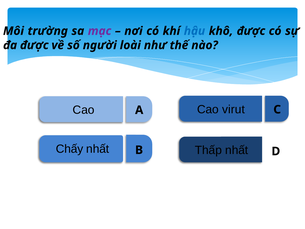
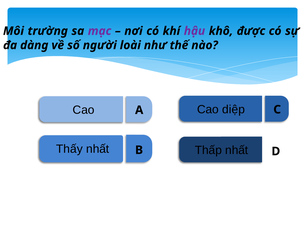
hậu colour: blue -> purple
đa được: được -> dàng
virut: virut -> diệp
Chấy: Chấy -> Thấy
